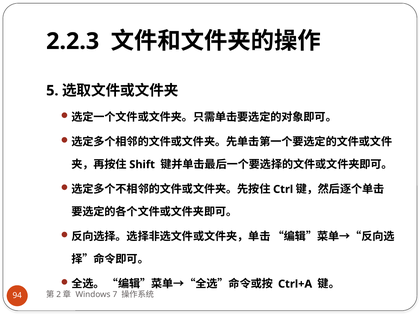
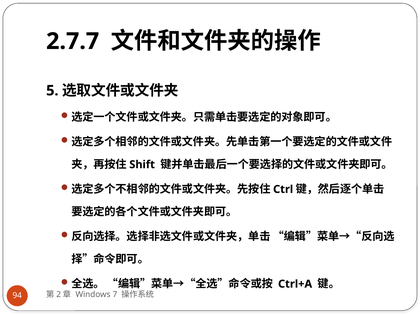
2.2.3: 2.2.3 -> 2.7.7
